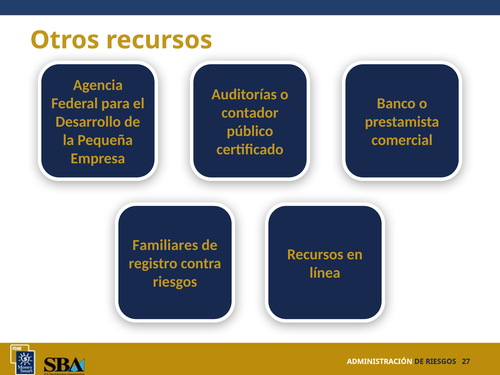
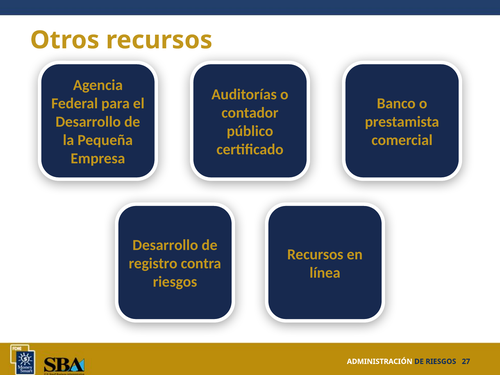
Familiares at (165, 245): Familiares -> Desarrollo
